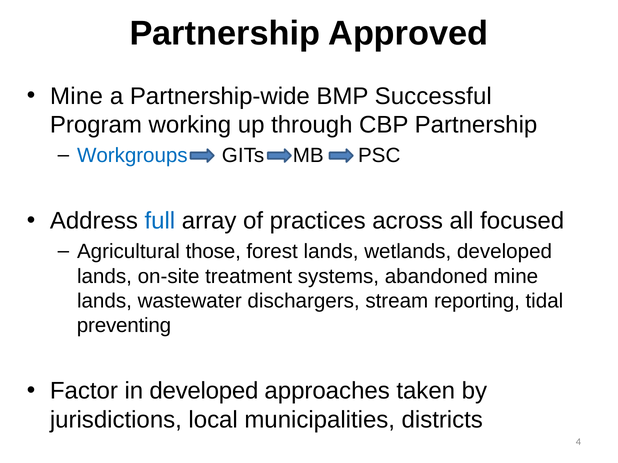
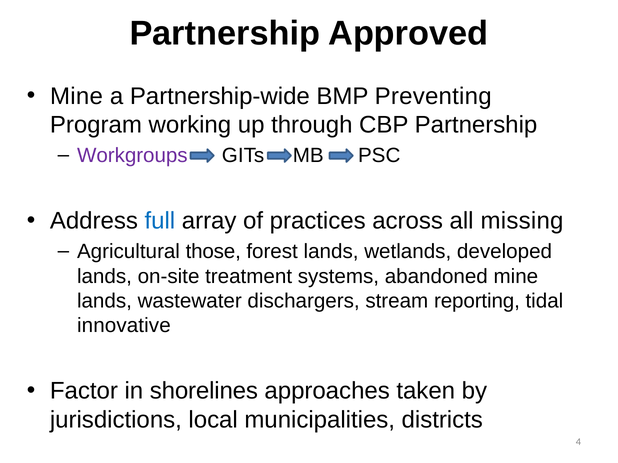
Successful: Successful -> Preventing
Workgroups colour: blue -> purple
focused: focused -> missing
preventing: preventing -> innovative
in developed: developed -> shorelines
